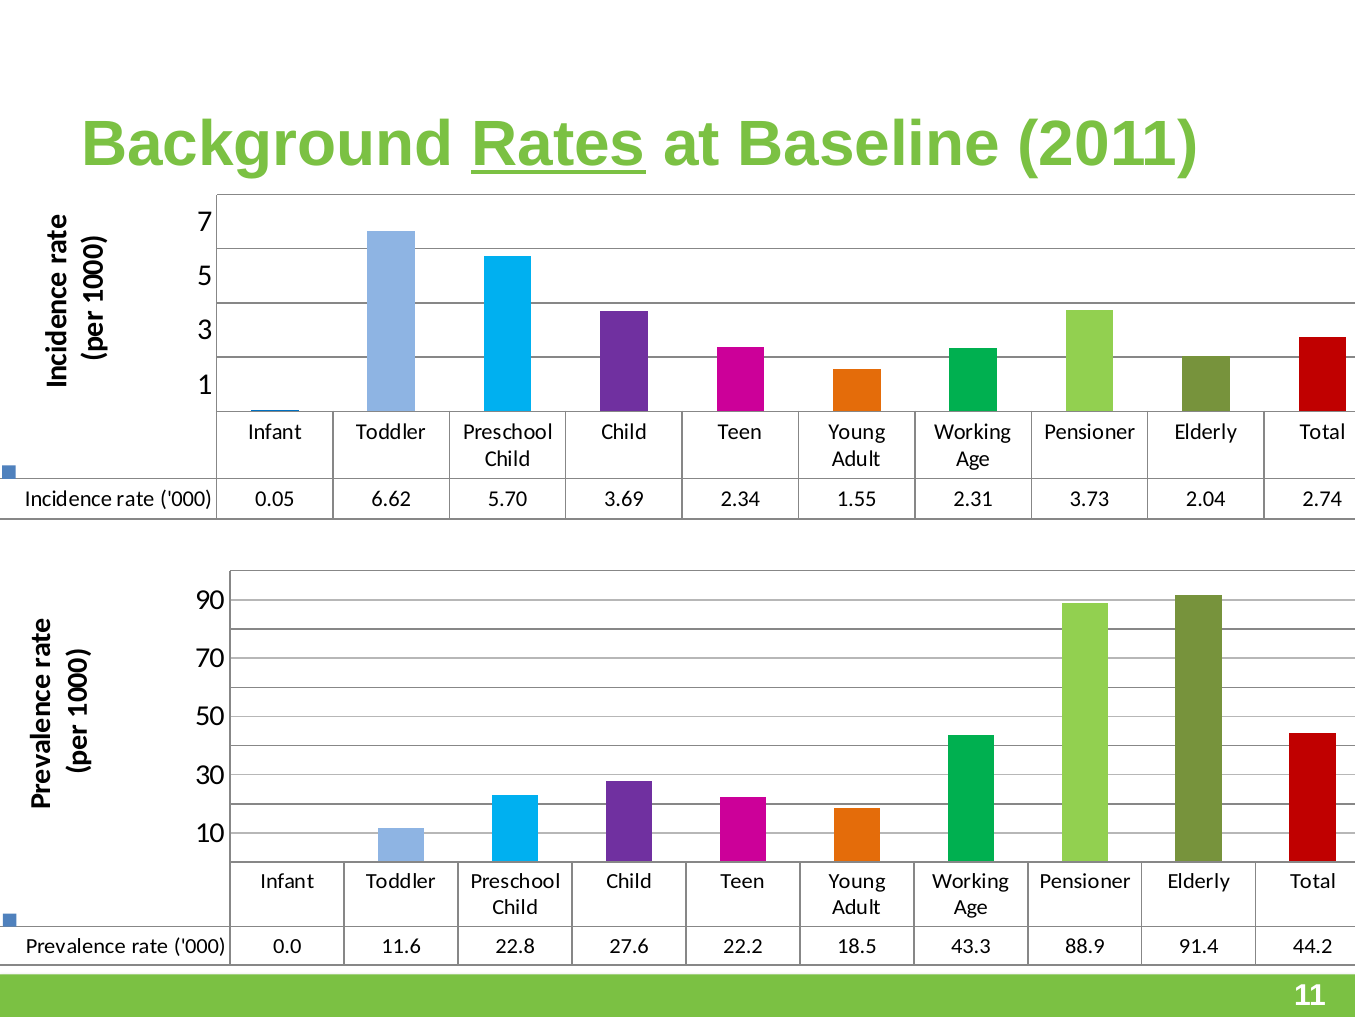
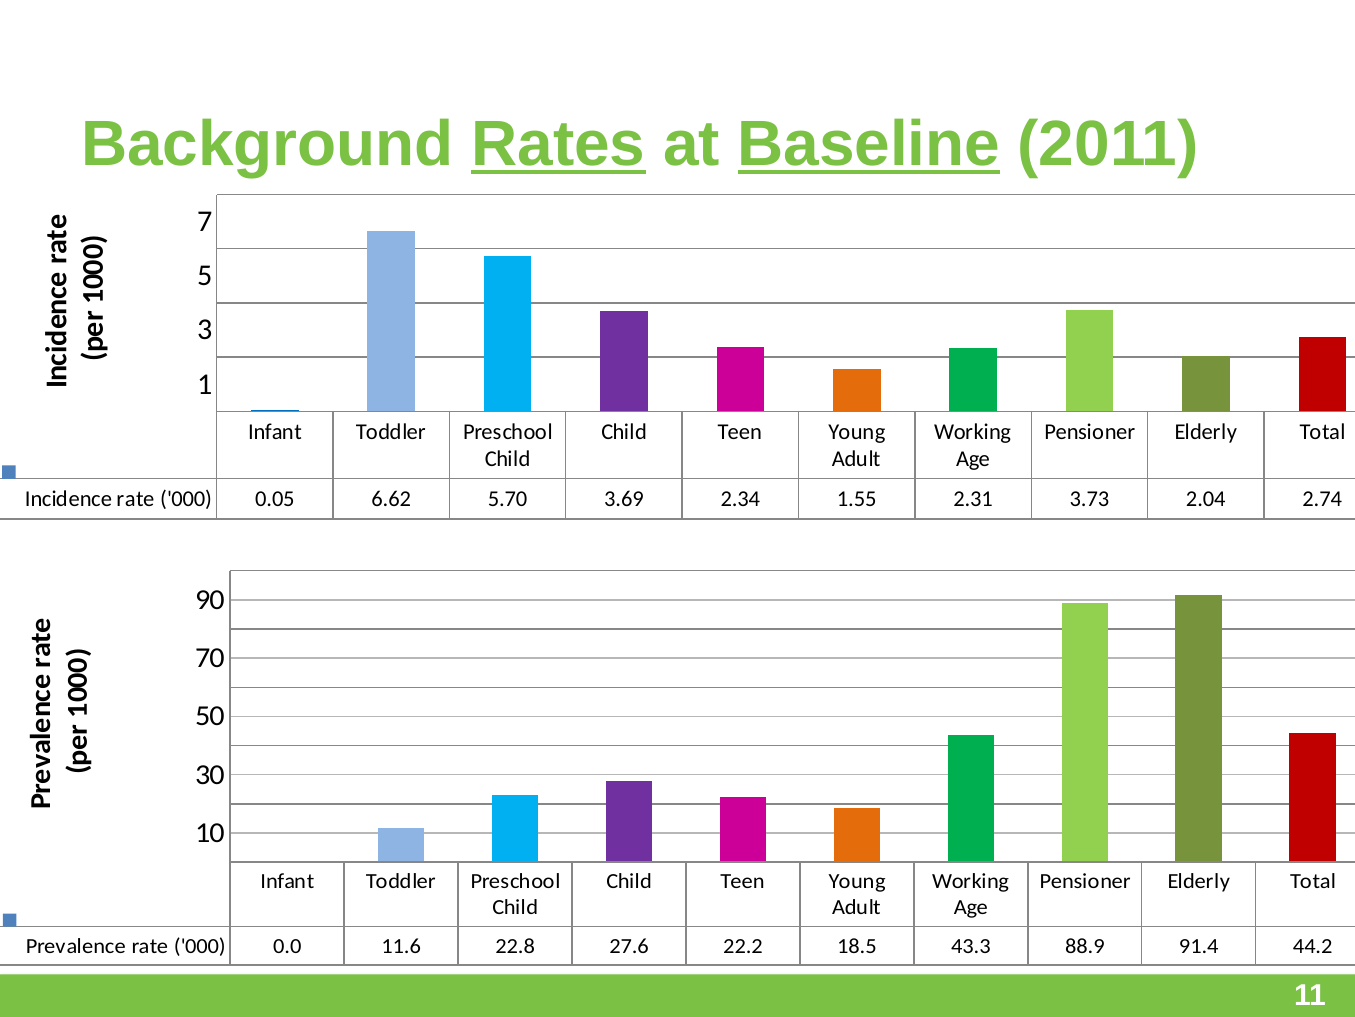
Baseline underline: none -> present
